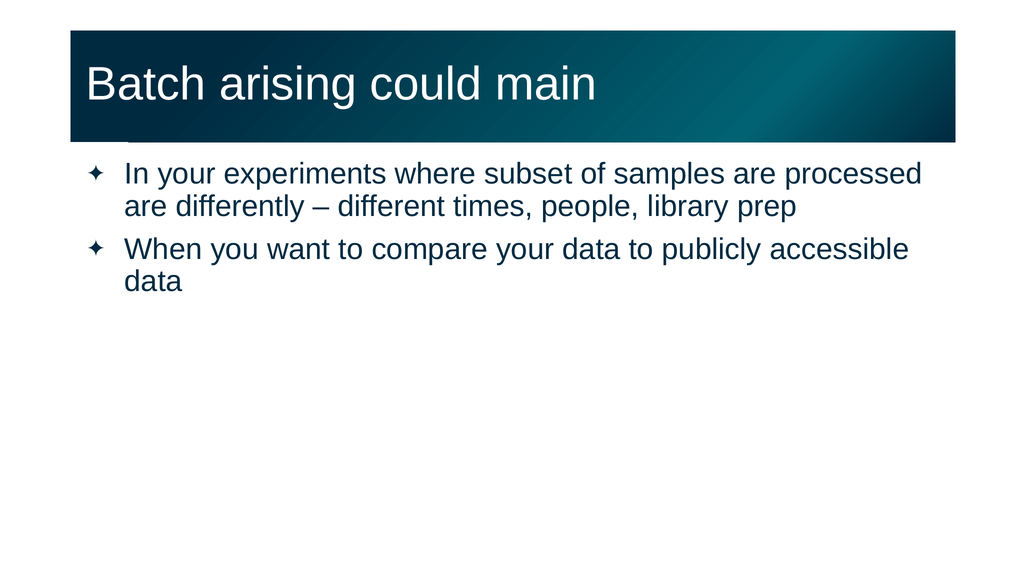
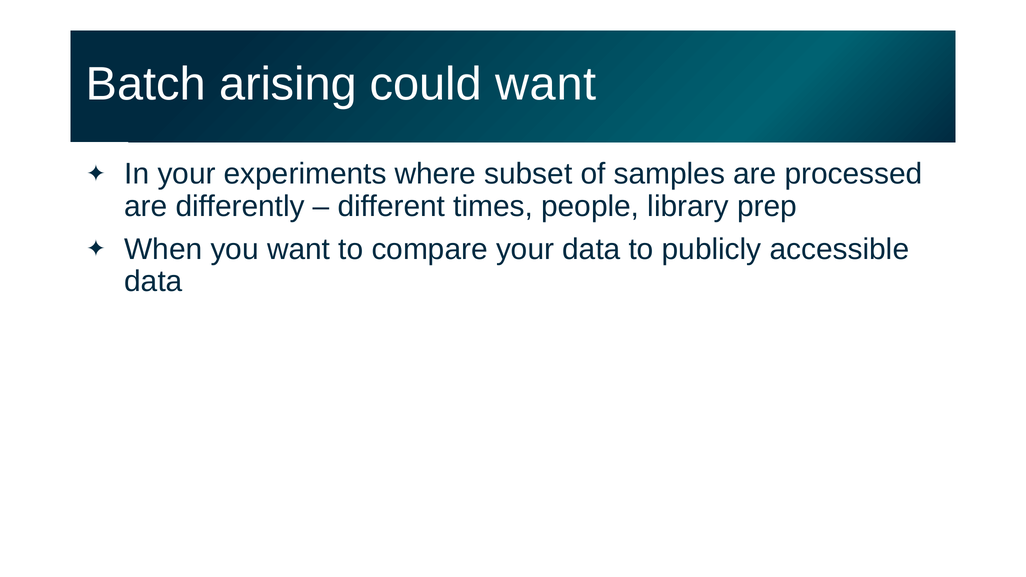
could main: main -> want
